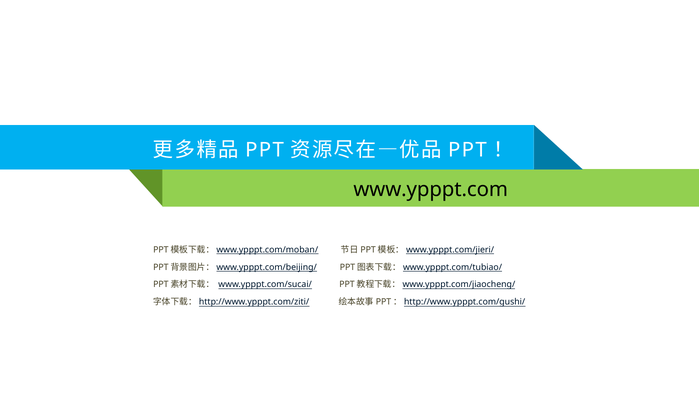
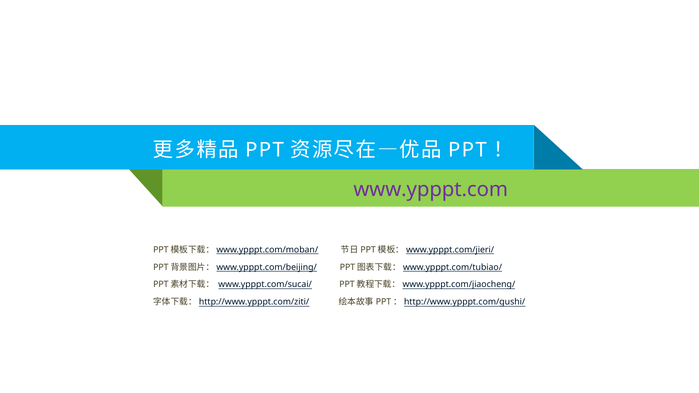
www.ypppt.com colour: black -> purple
